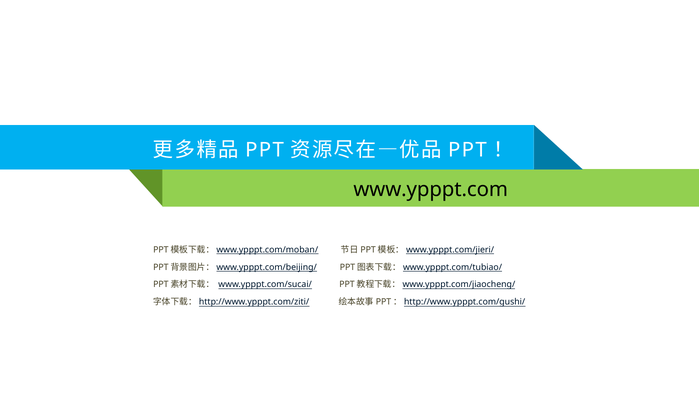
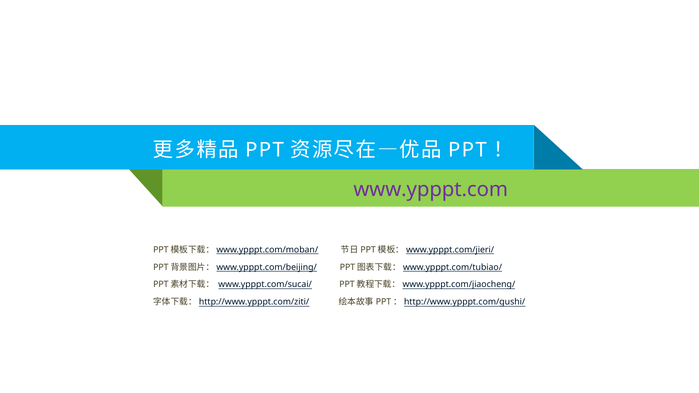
www.ypppt.com colour: black -> purple
